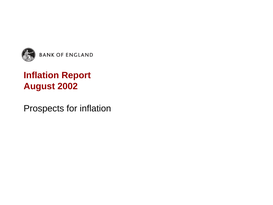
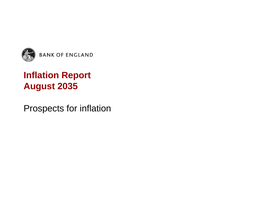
2002: 2002 -> 2035
